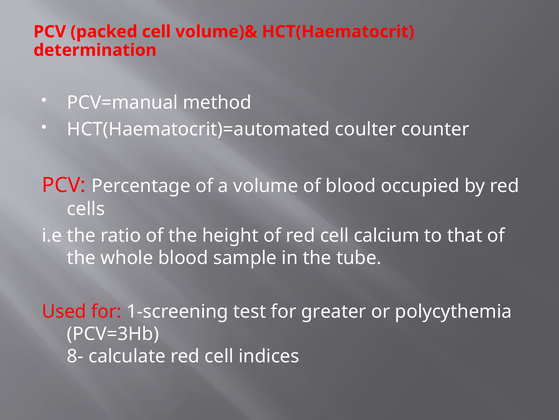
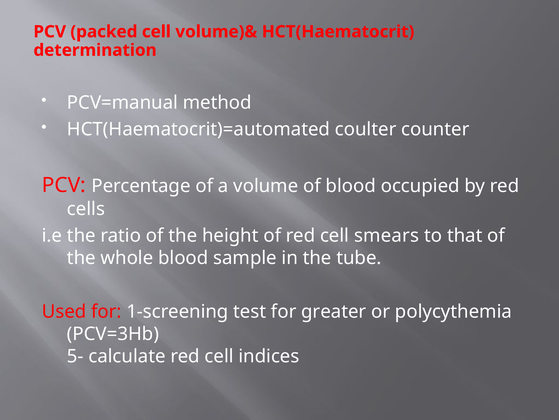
calcium: calcium -> smears
8-: 8- -> 5-
